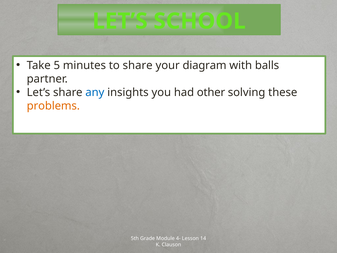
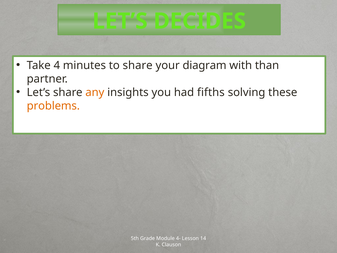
SCHOOL: SCHOOL -> DECIDES
5: 5 -> 4
balls: balls -> than
any colour: blue -> orange
other: other -> fifths
